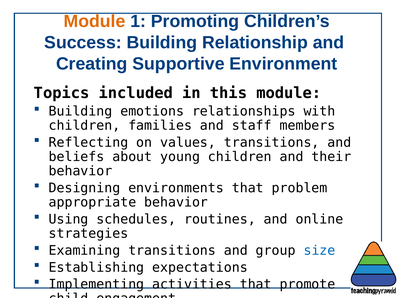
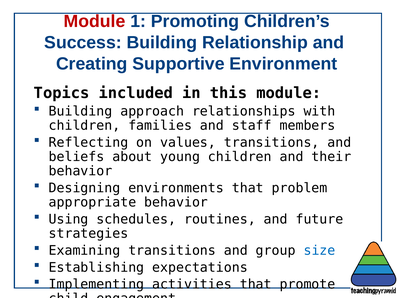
Module at (95, 21) colour: orange -> red
emotions: emotions -> approach
online: online -> future
